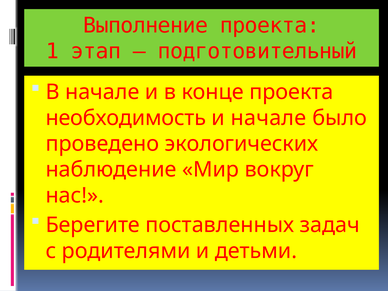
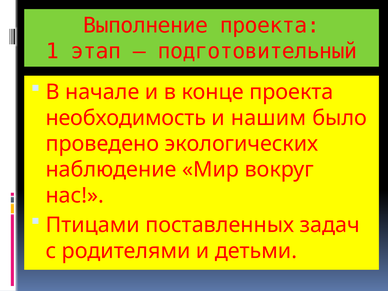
и начале: начале -> нашим
Берегите: Берегите -> Птицами
